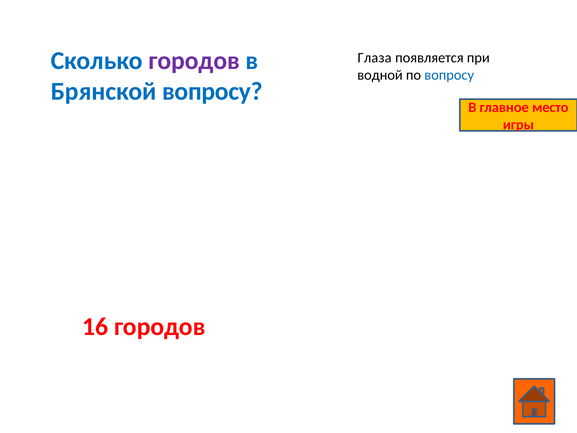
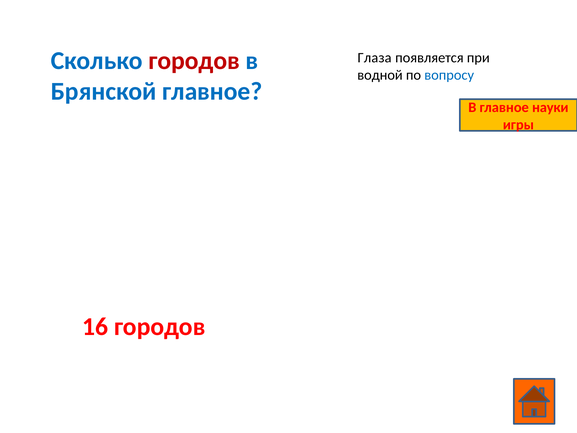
городов at (194, 61) colour: purple -> red
Брянской вопросу: вопросу -> главное
место: место -> науки
